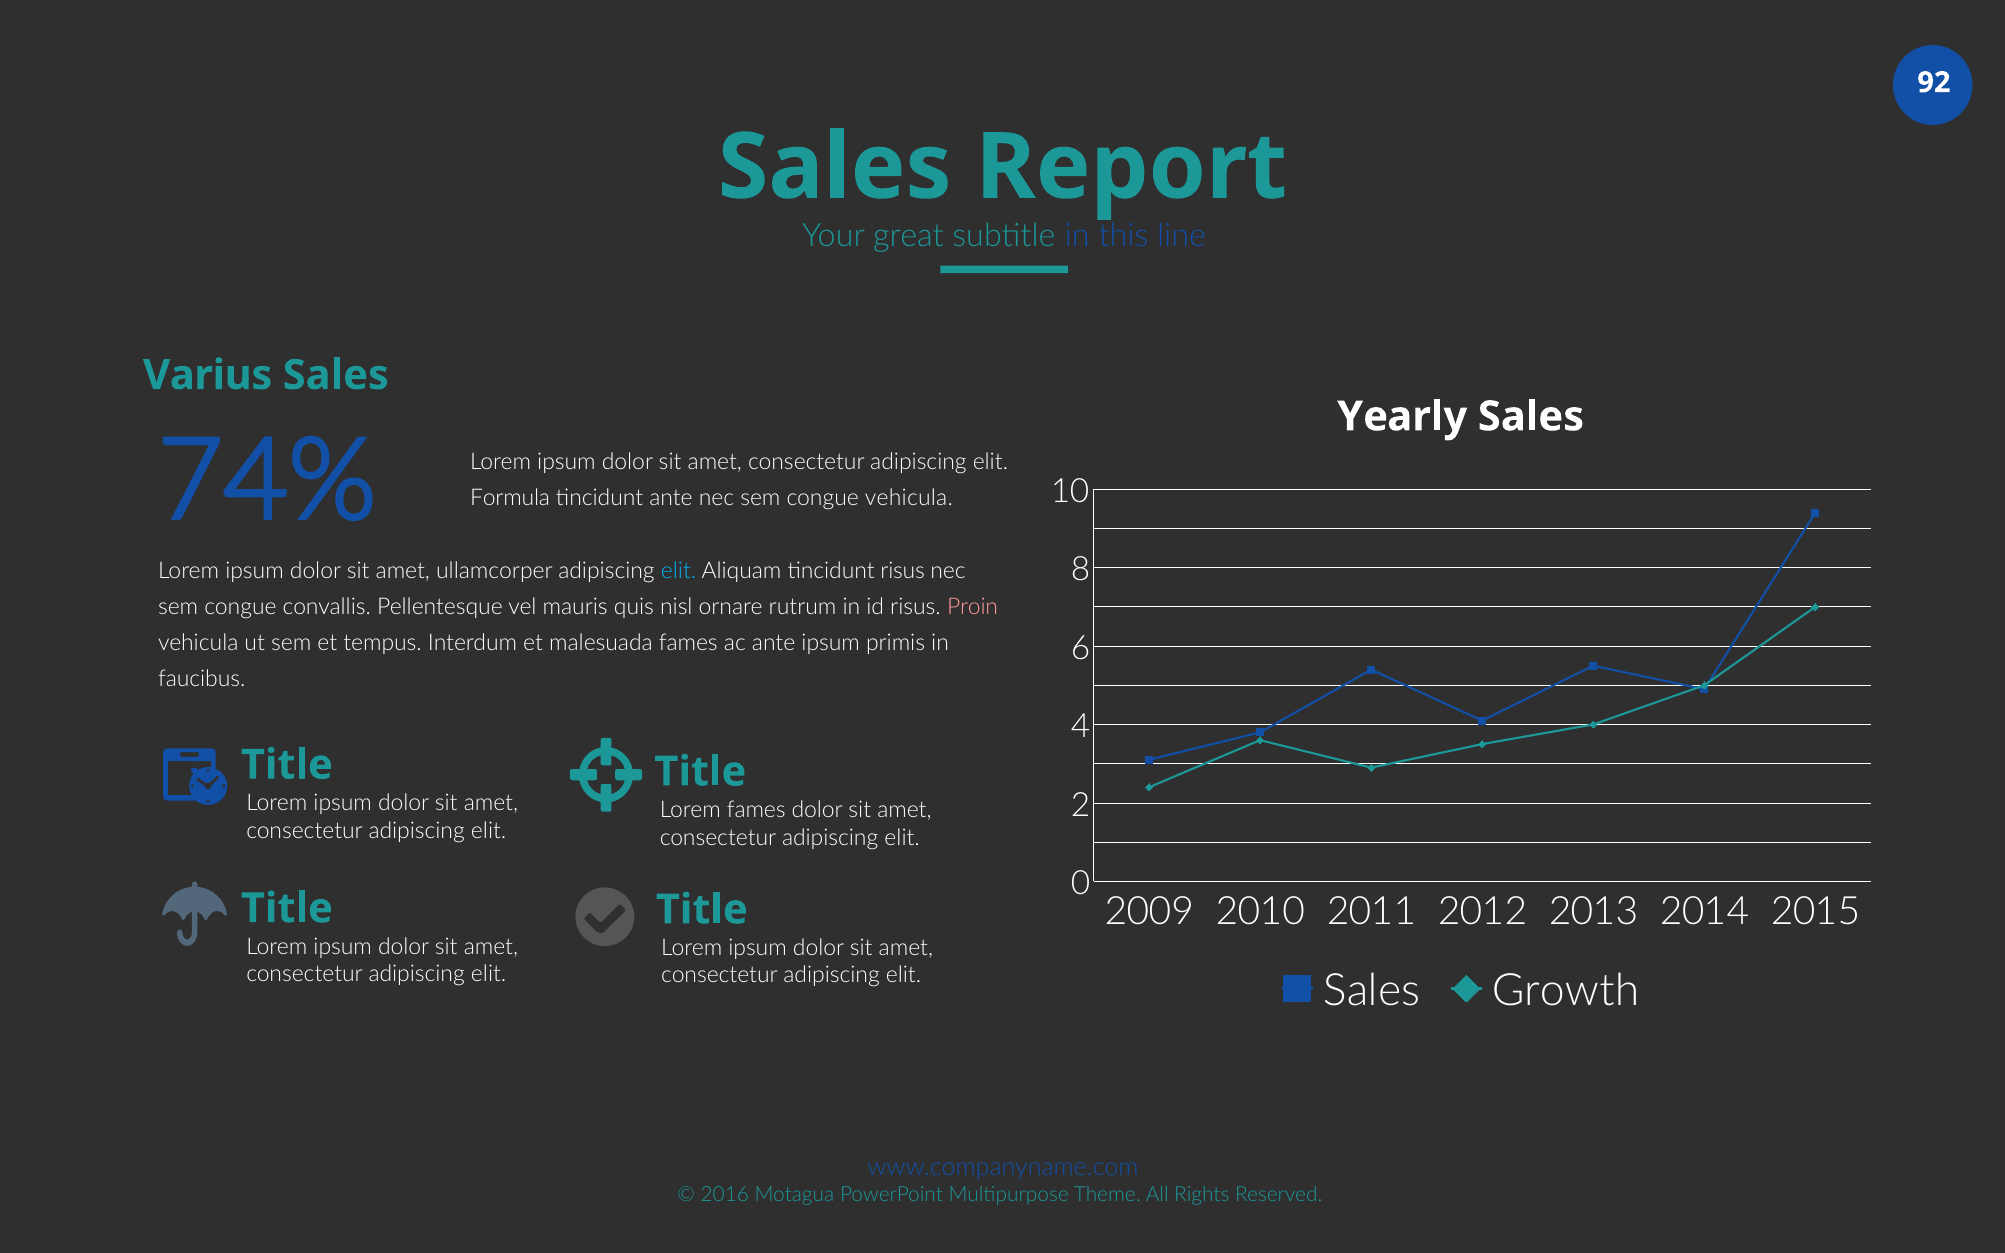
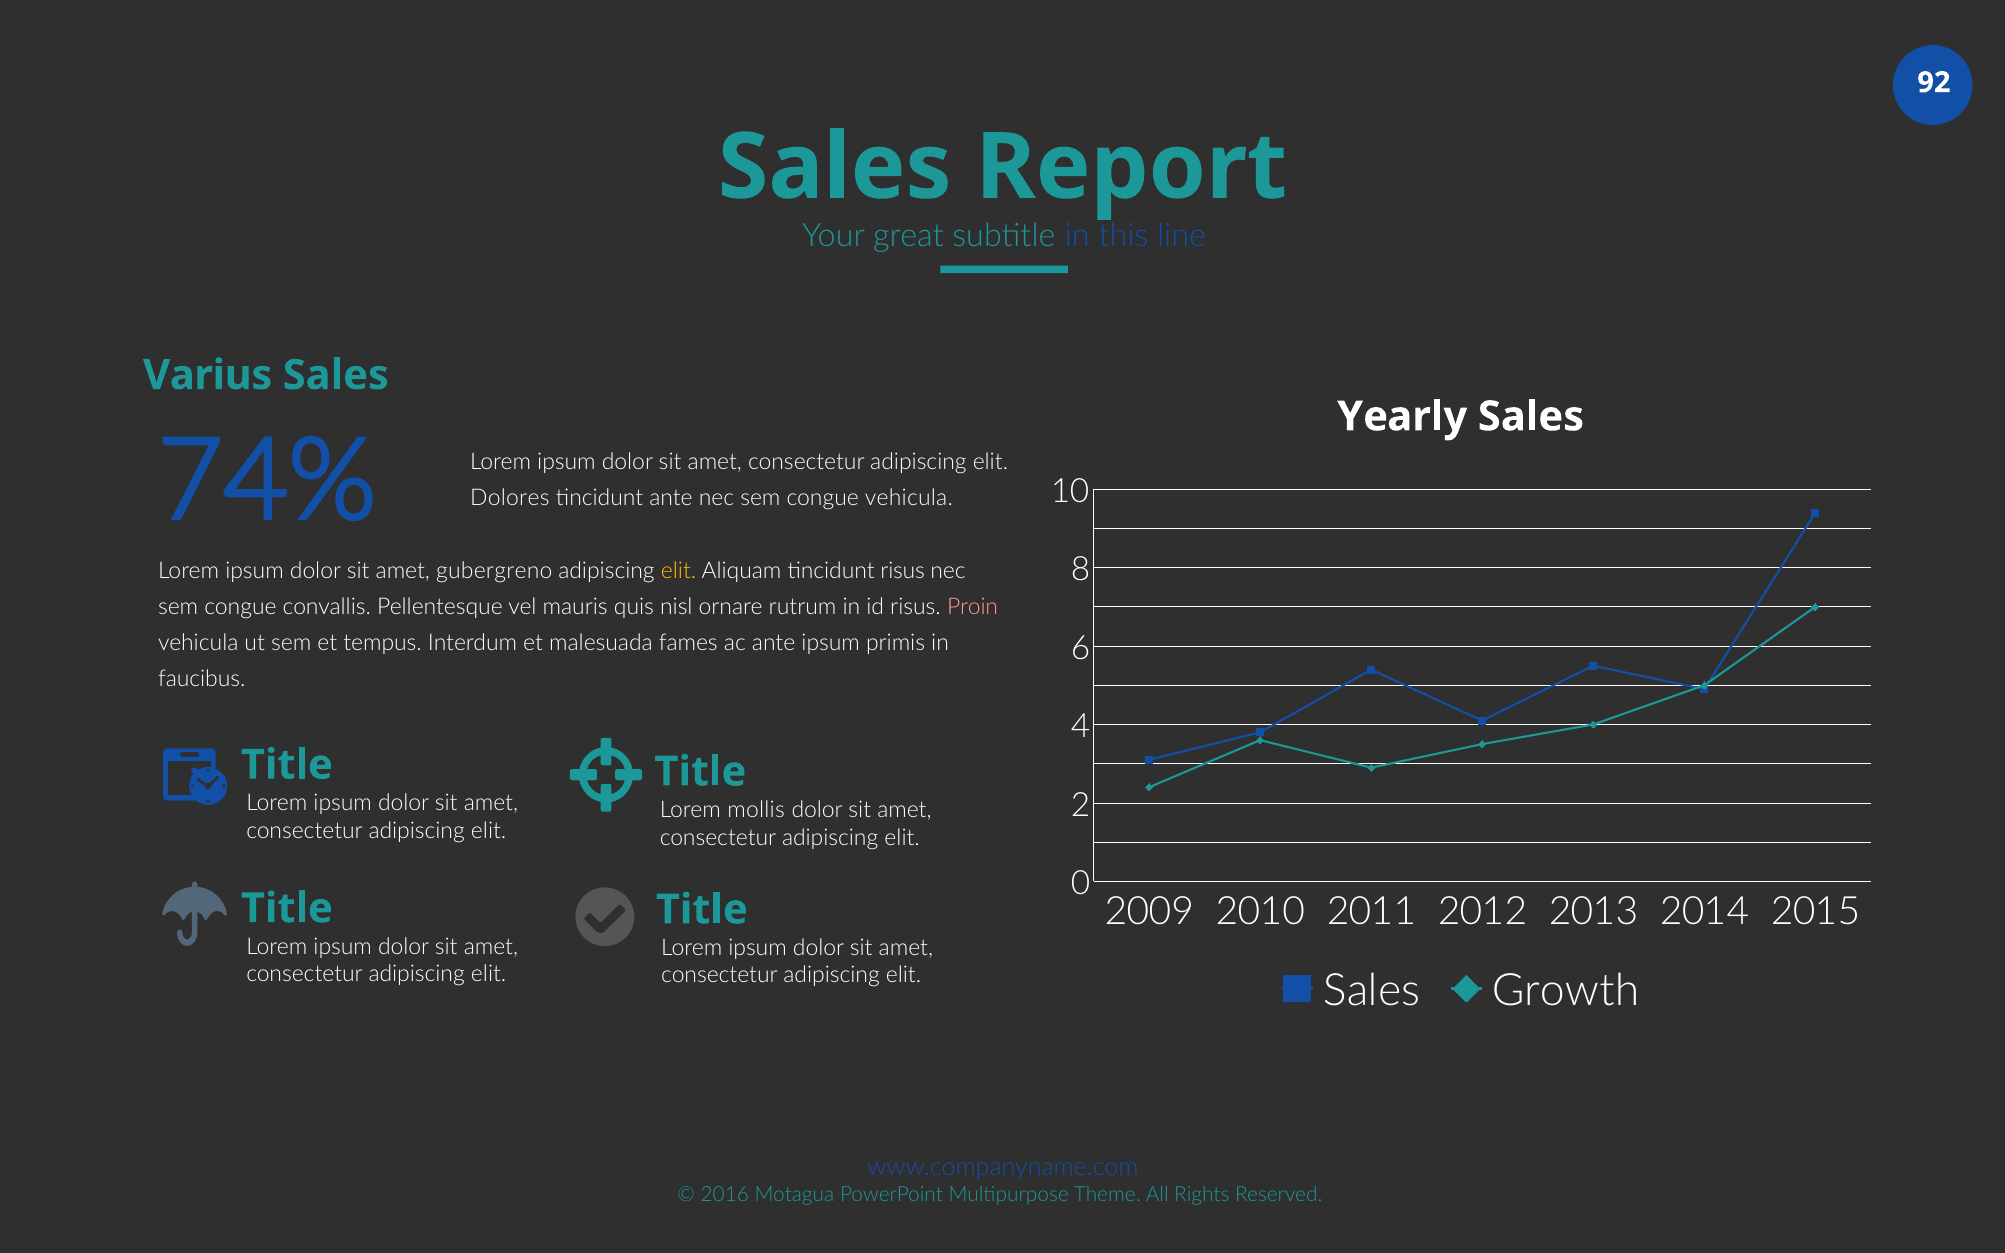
Formula: Formula -> Dolores
ullamcorper: ullamcorper -> gubergreno
elit at (679, 571) colour: light blue -> yellow
Lorem fames: fames -> mollis
